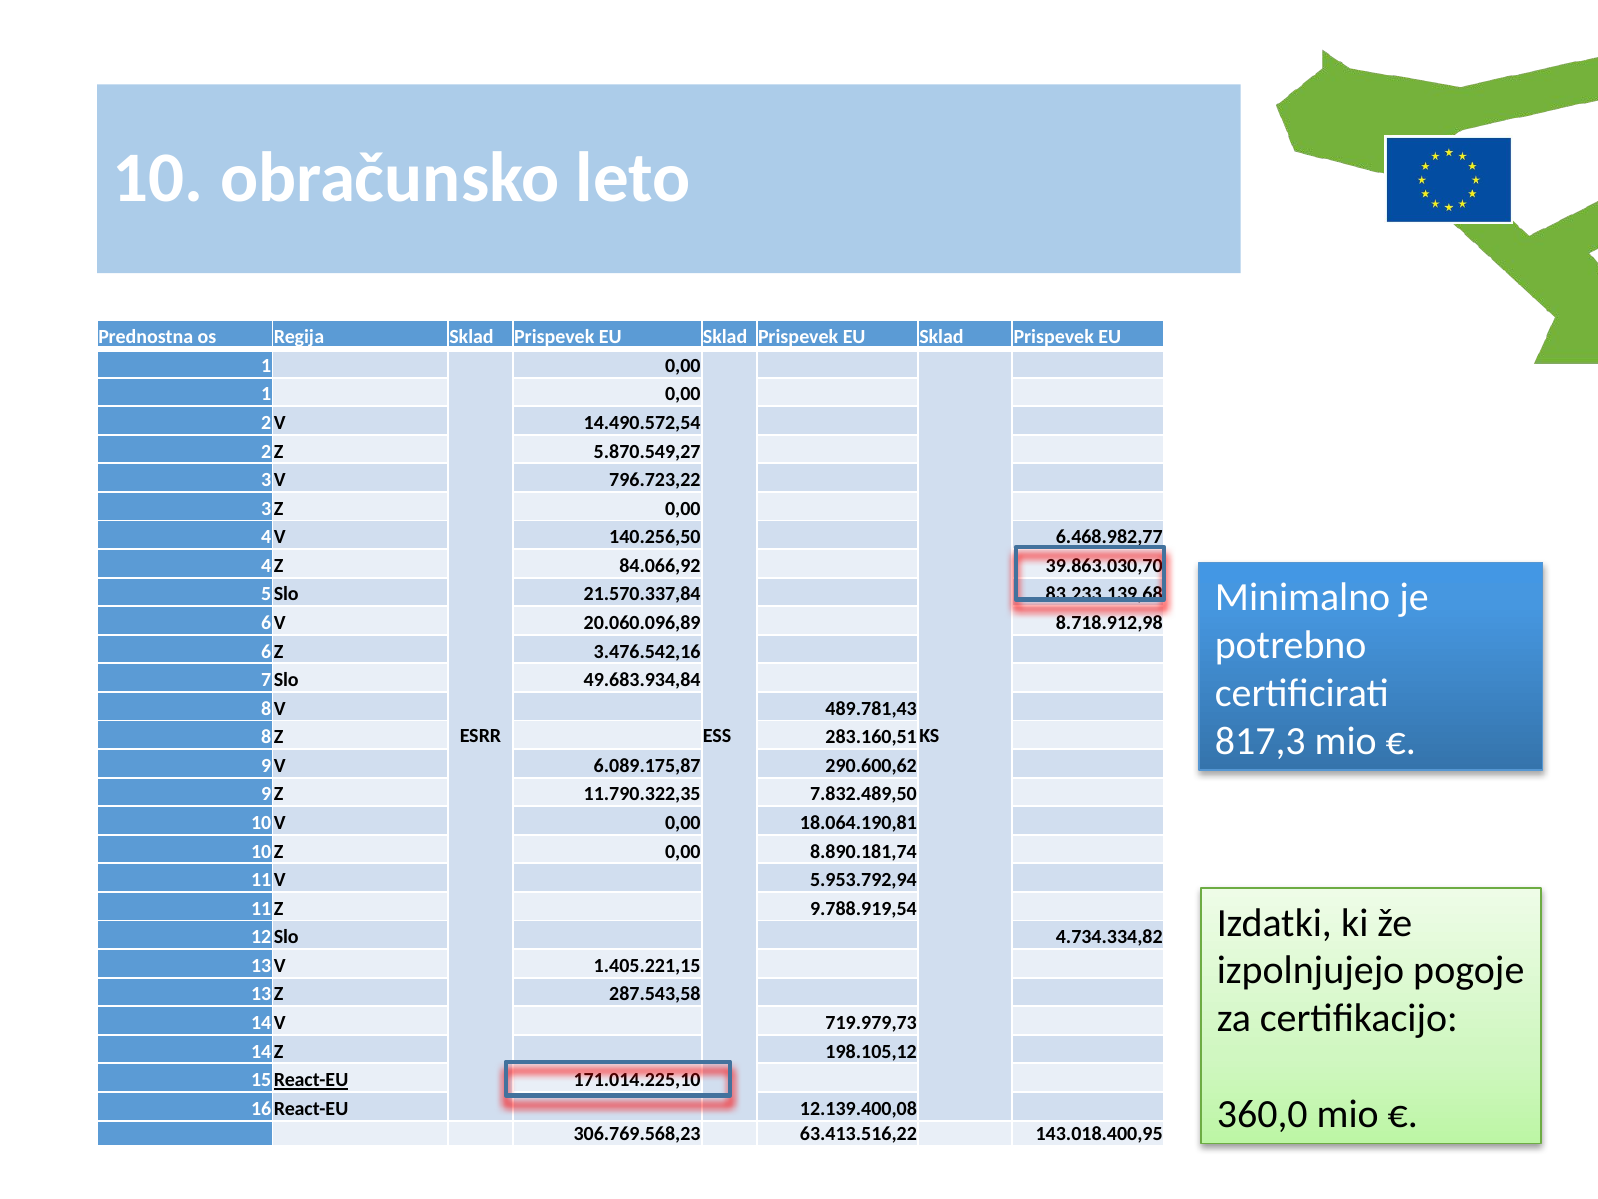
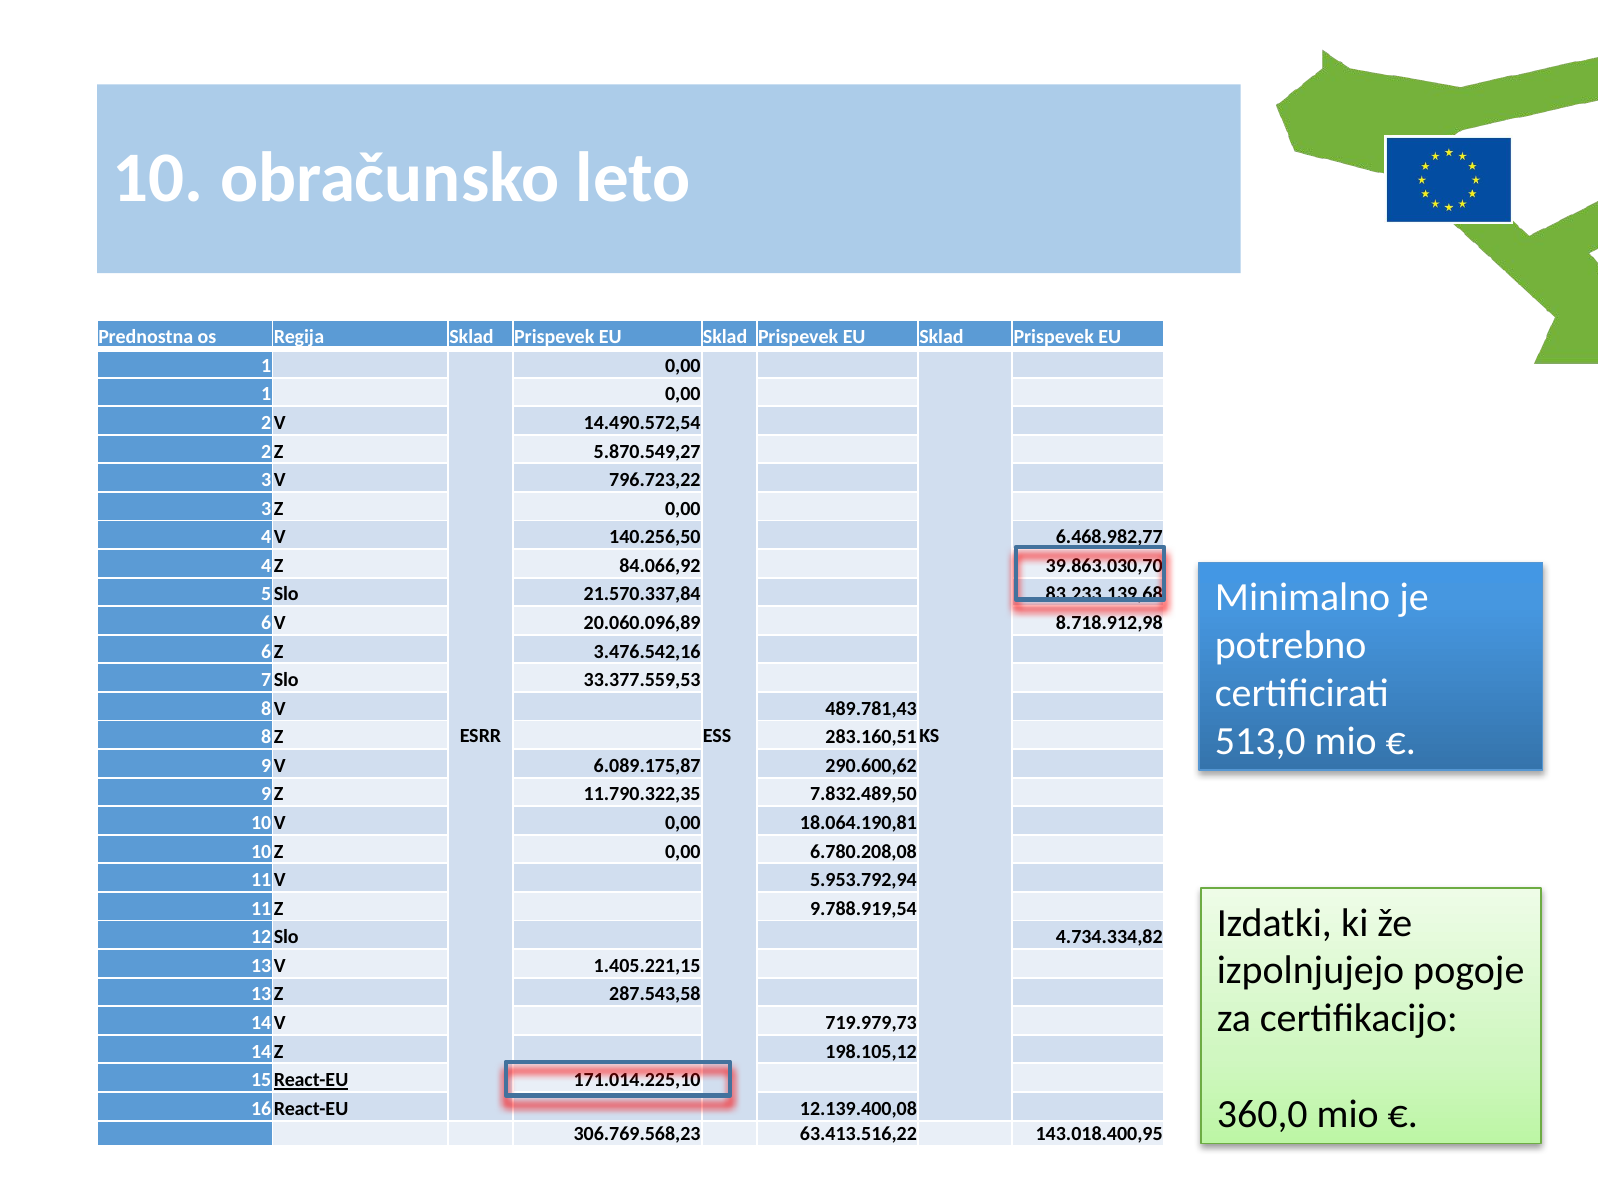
49.683.934,84: 49.683.934,84 -> 33.377.559,53
817,3: 817,3 -> 513,0
8.890.181,74: 8.890.181,74 -> 6.780.208,08
